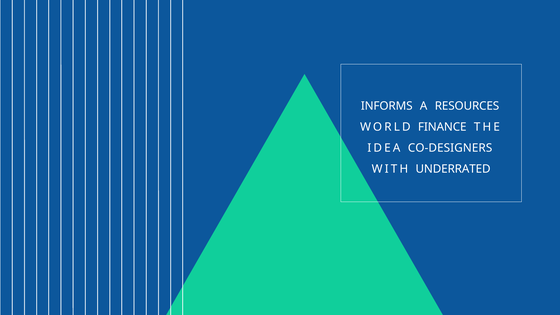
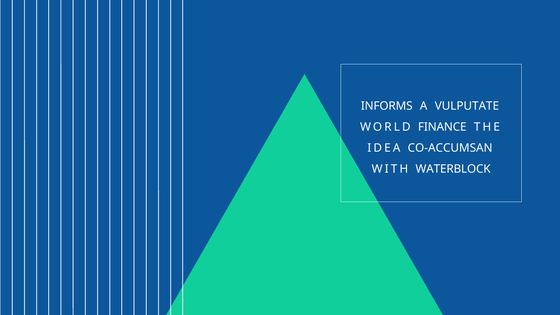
RESOURCES: RESOURCES -> VULPUTATE
CO-DESIGNERS: CO-DESIGNERS -> CO-ACCUMSAN
UNDERRATED: UNDERRATED -> WATERBLOCK
